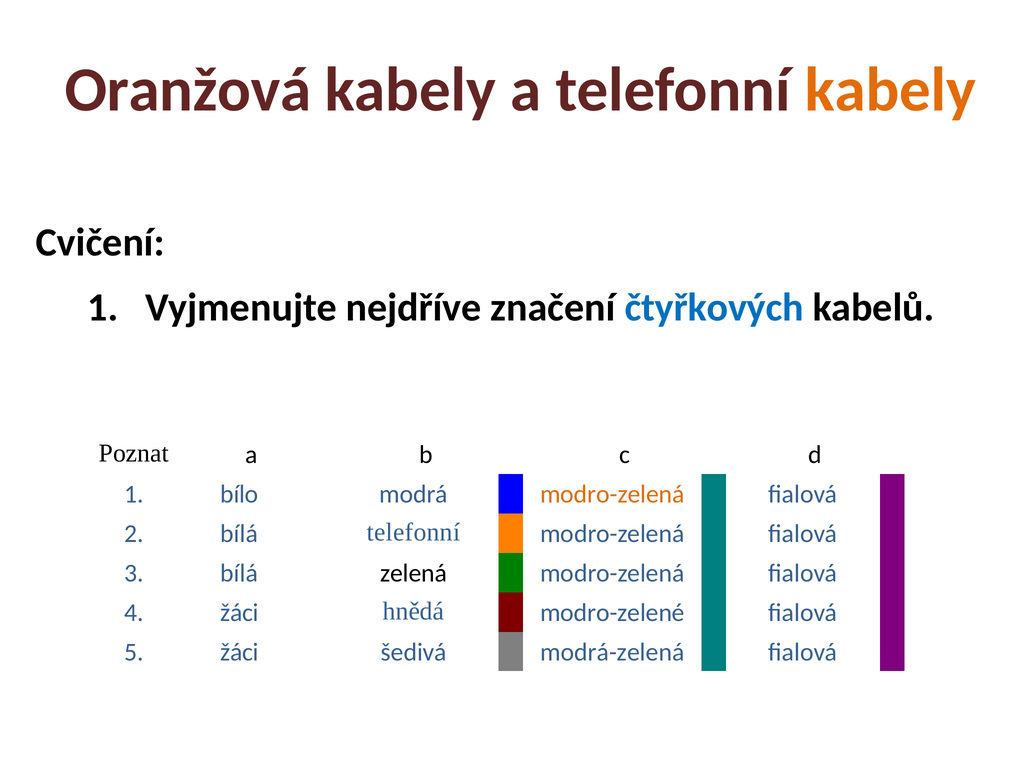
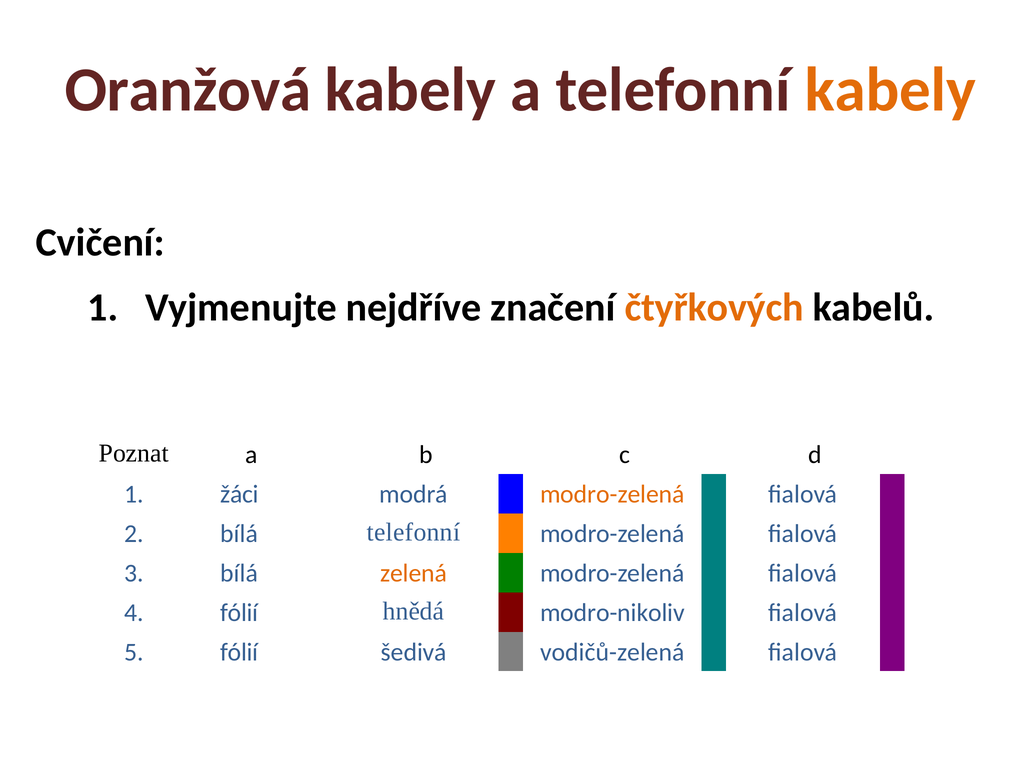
čtyřkových colour: blue -> orange
bílo: bílo -> žáci
zelená colour: black -> orange
4 žáci: žáci -> fólií
modro-zelené: modro-zelené -> modro-nikoliv
5 žáci: žáci -> fólií
modrá-zelená: modrá-zelená -> vodičů-zelená
